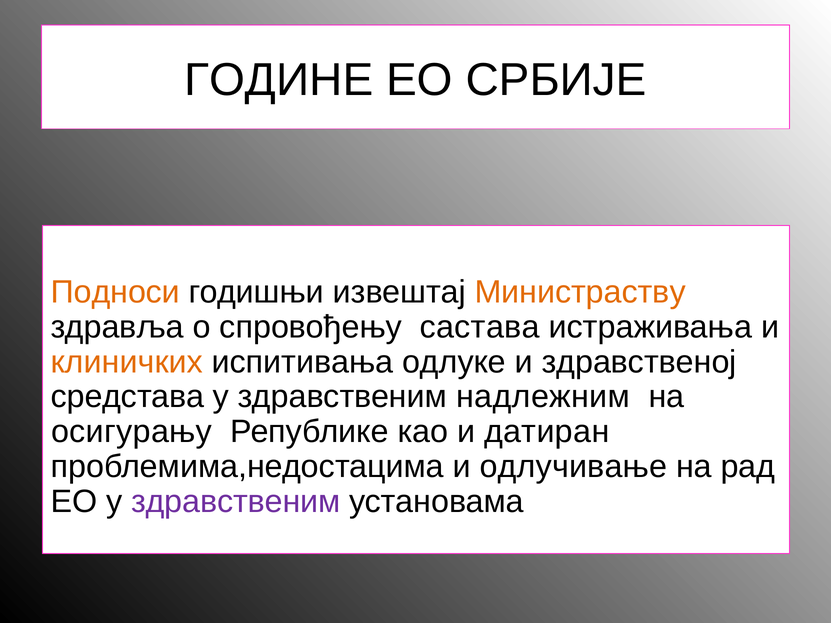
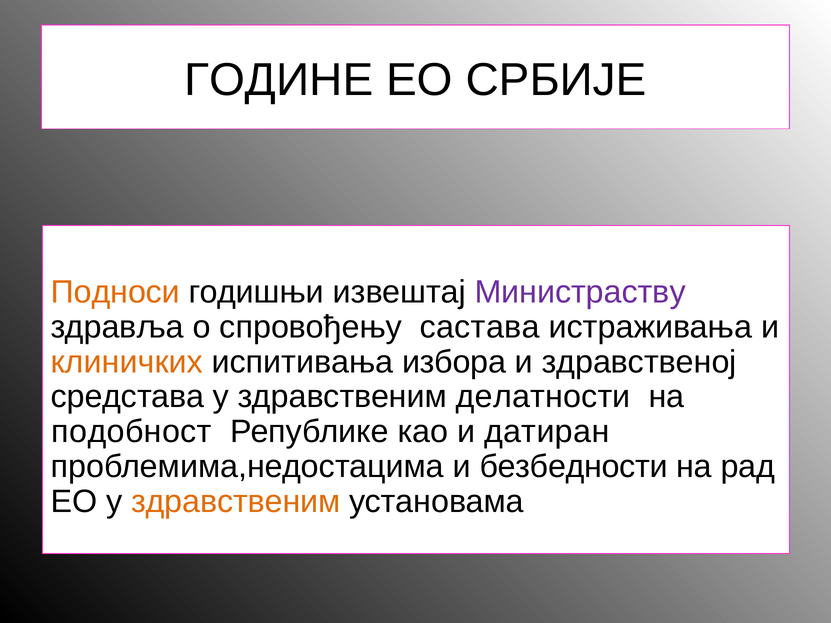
Министраству colour: orange -> purple
одлуке: одлуке -> избора
надлежним: надлежним -> делатности
осигурању: осигурању -> подобност
одлучивање: одлучивање -> безбедности
здравственим at (236, 502) colour: purple -> orange
